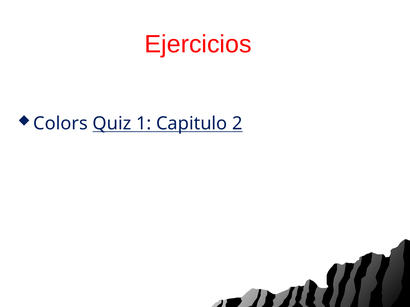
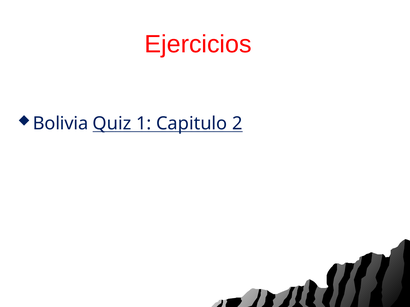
Colors: Colors -> Bolivia
